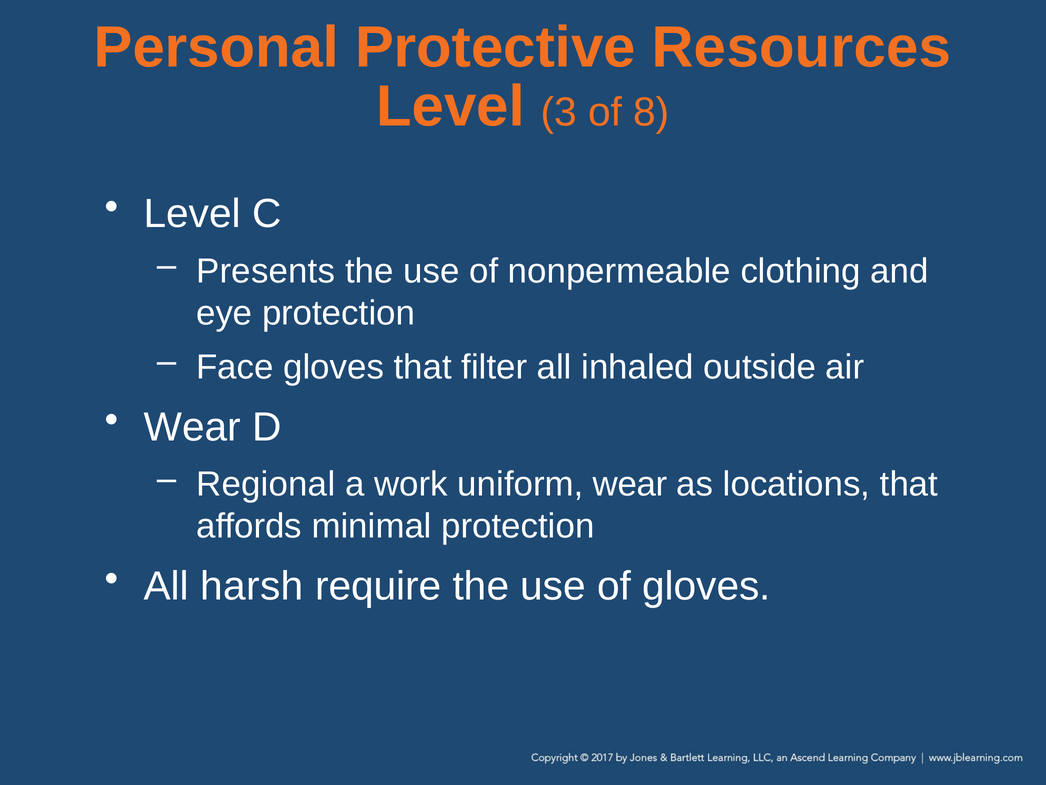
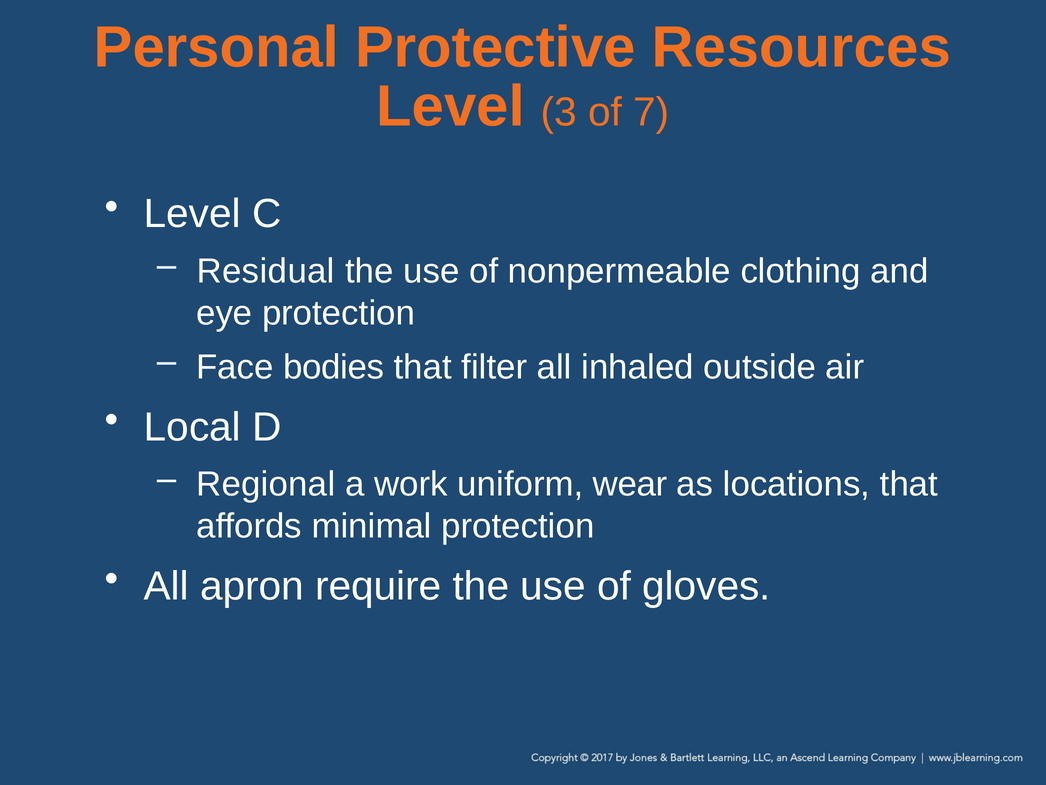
8: 8 -> 7
Presents: Presents -> Residual
Face gloves: gloves -> bodies
Wear at (192, 427): Wear -> Local
harsh: harsh -> apron
